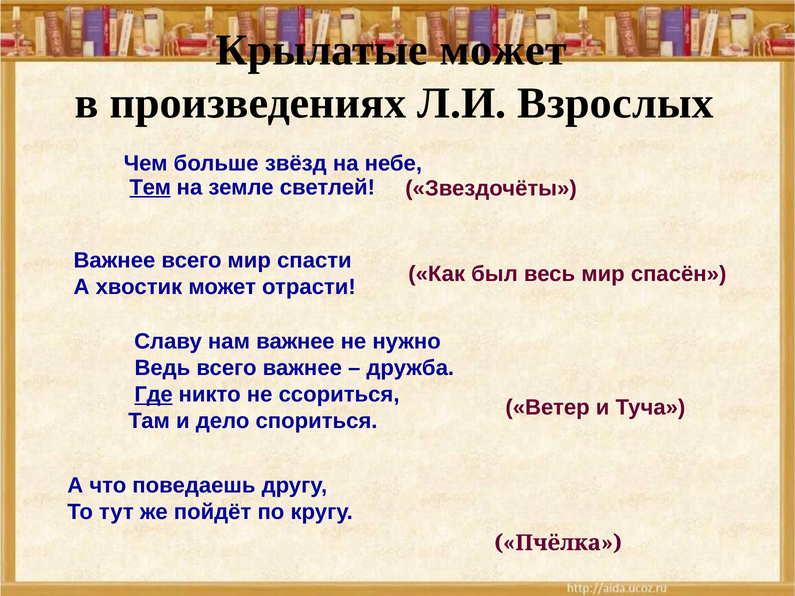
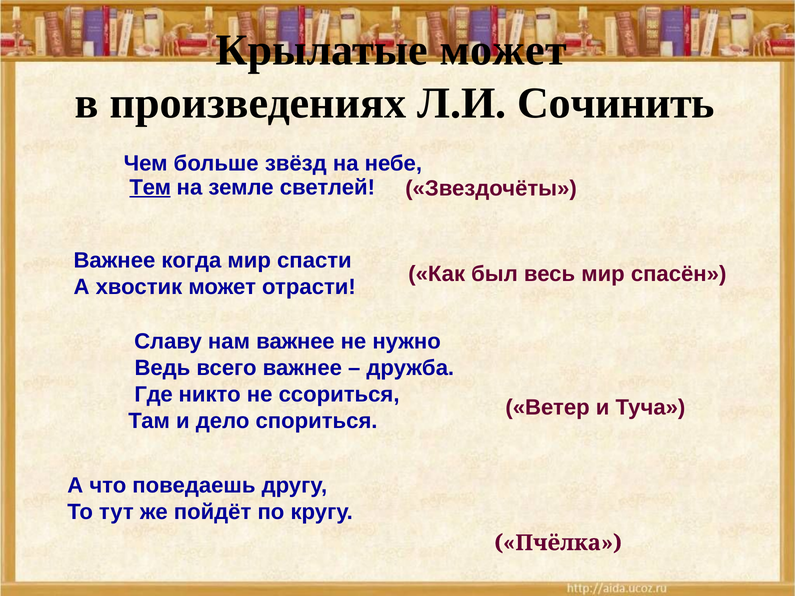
Взрослых: Взрослых -> Сочинить
Важнее всего: всего -> когда
Где underline: present -> none
